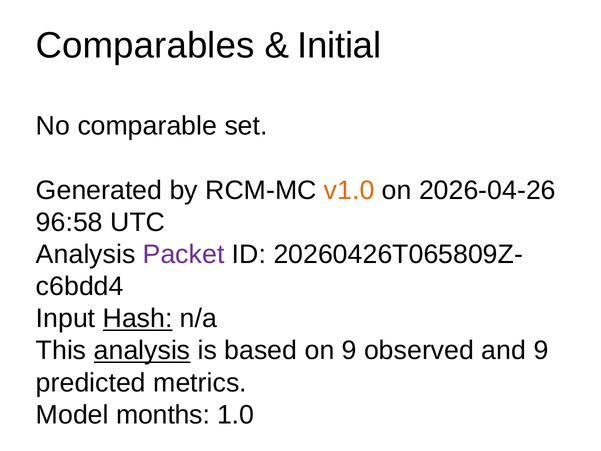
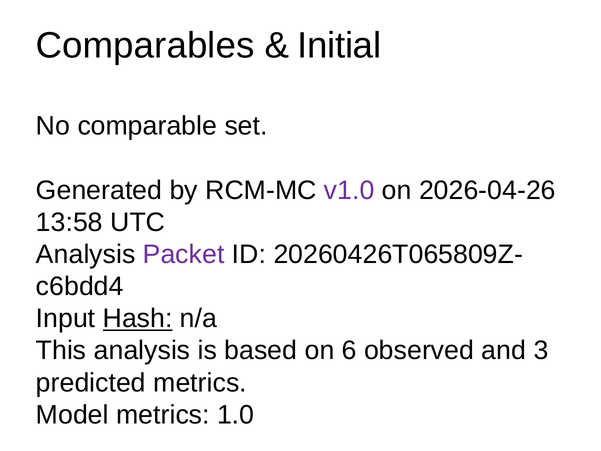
v1.0 colour: orange -> purple
96:58: 96:58 -> 13:58
analysis at (142, 350) underline: present -> none
on 9: 9 -> 6
and 9: 9 -> 3
Model months: months -> metrics
